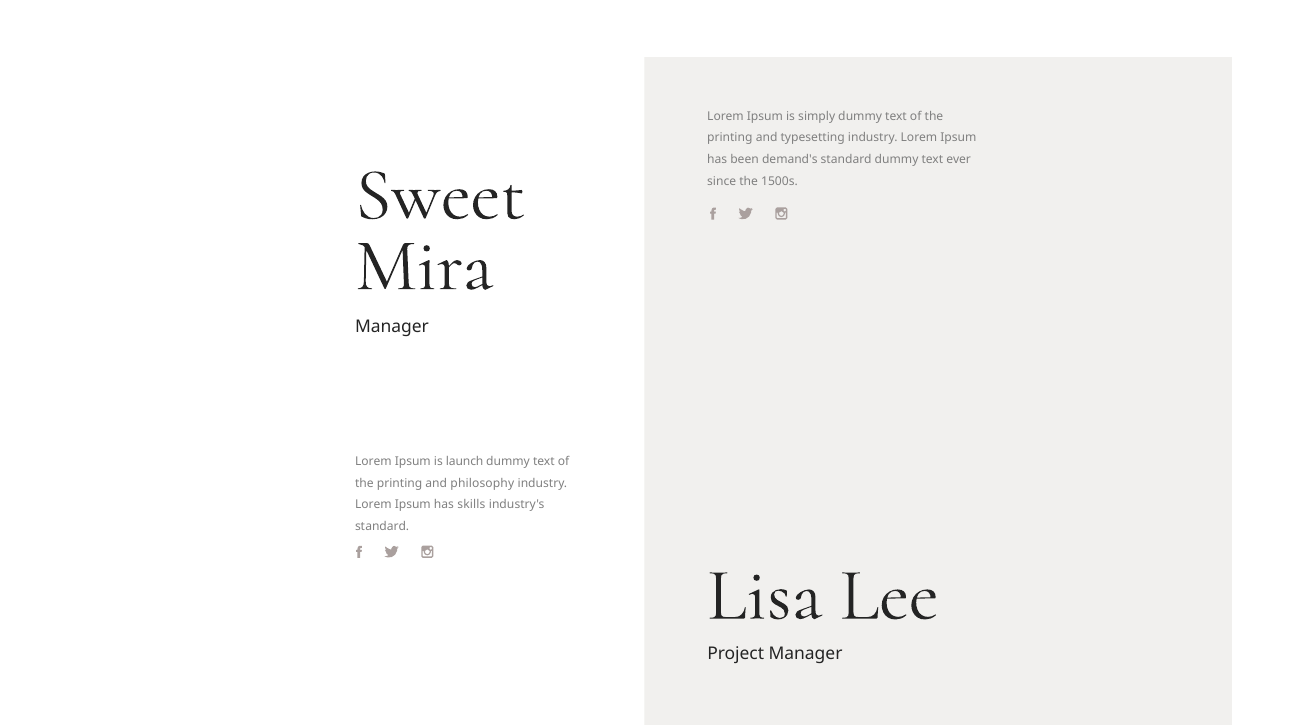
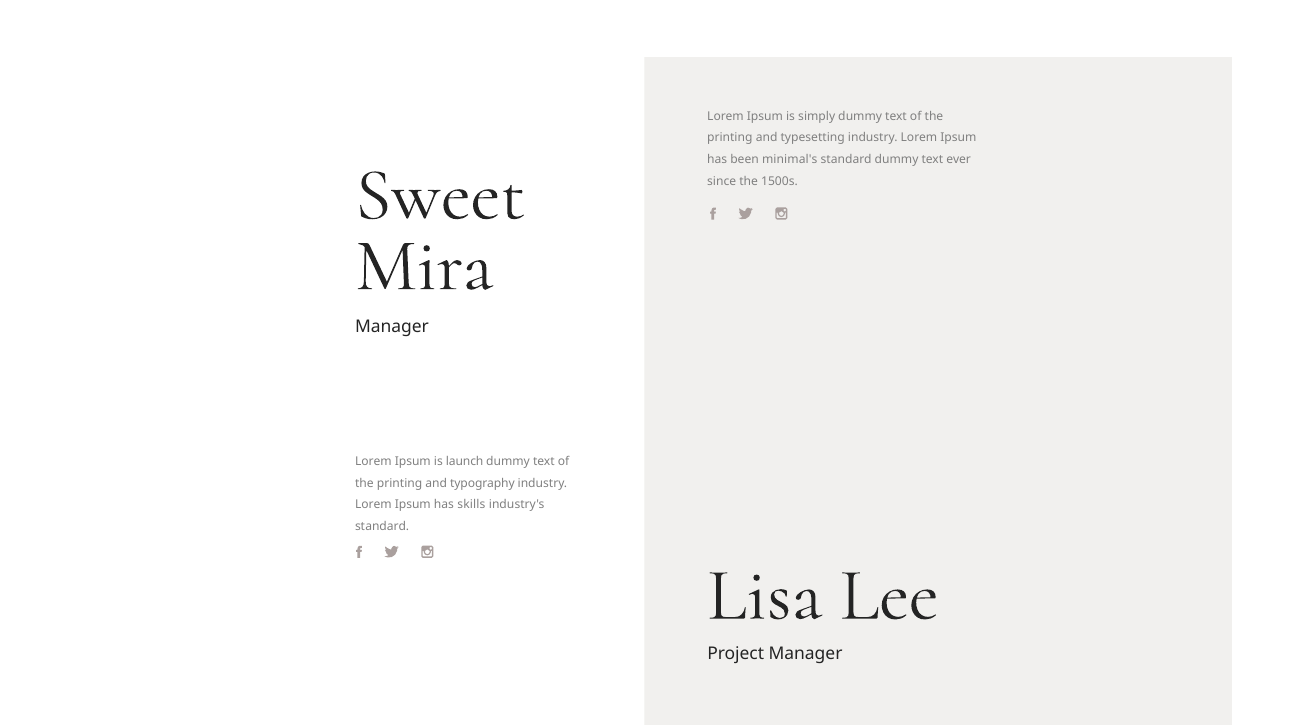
demand's: demand's -> minimal's
philosophy: philosophy -> typography
